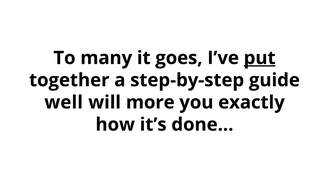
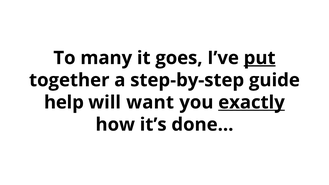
well: well -> help
more: more -> want
exactly underline: none -> present
